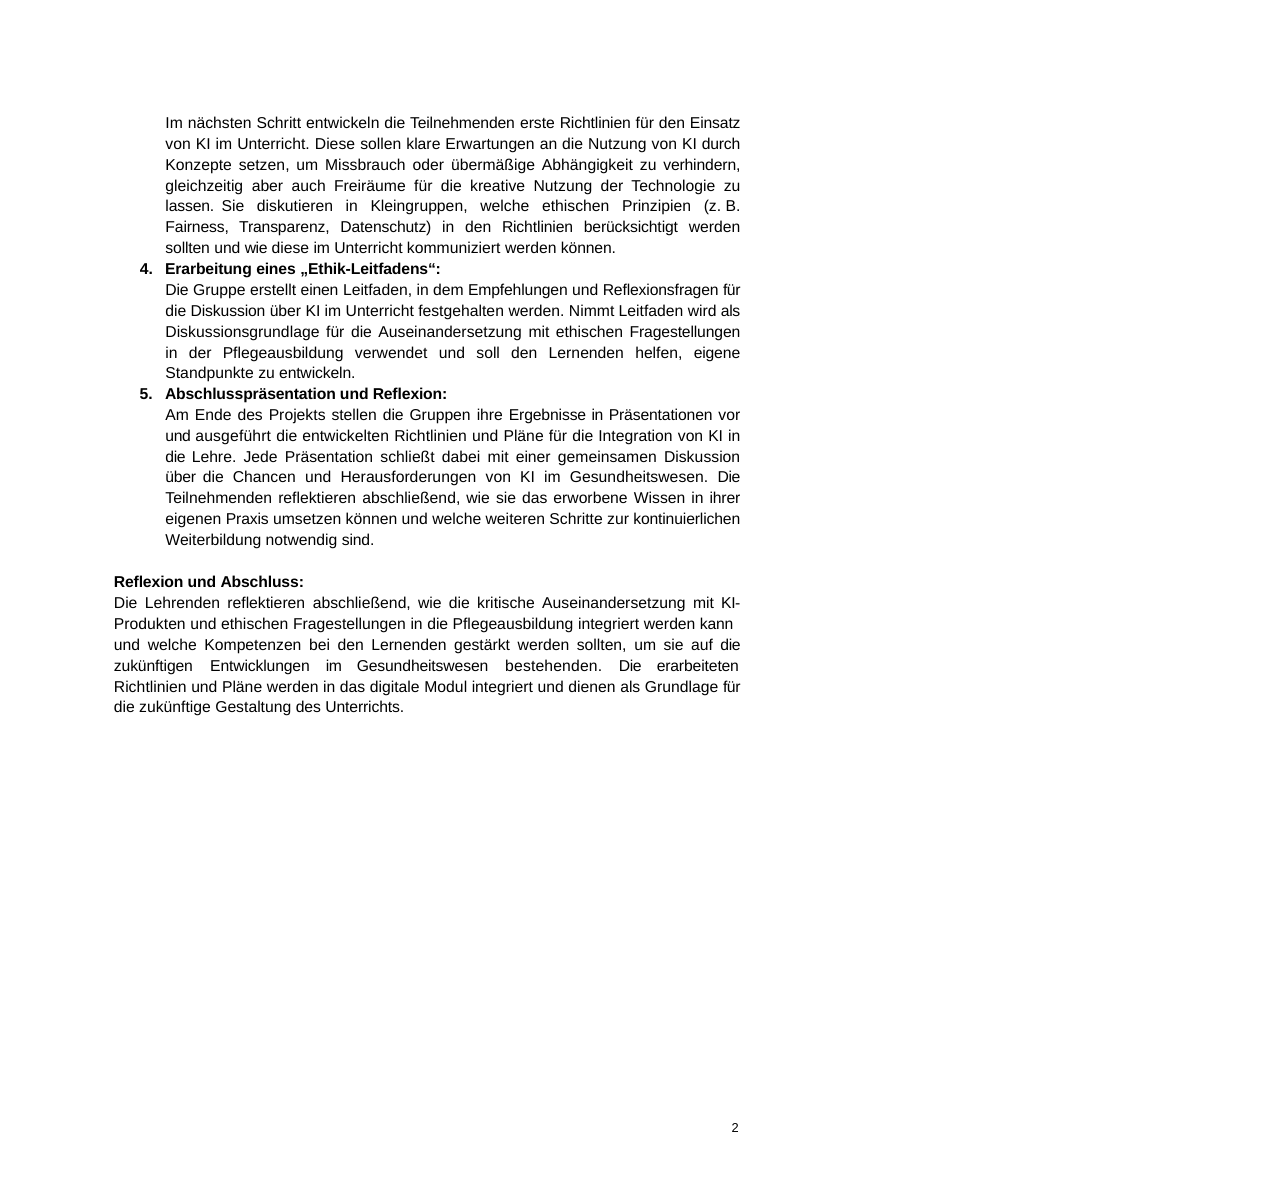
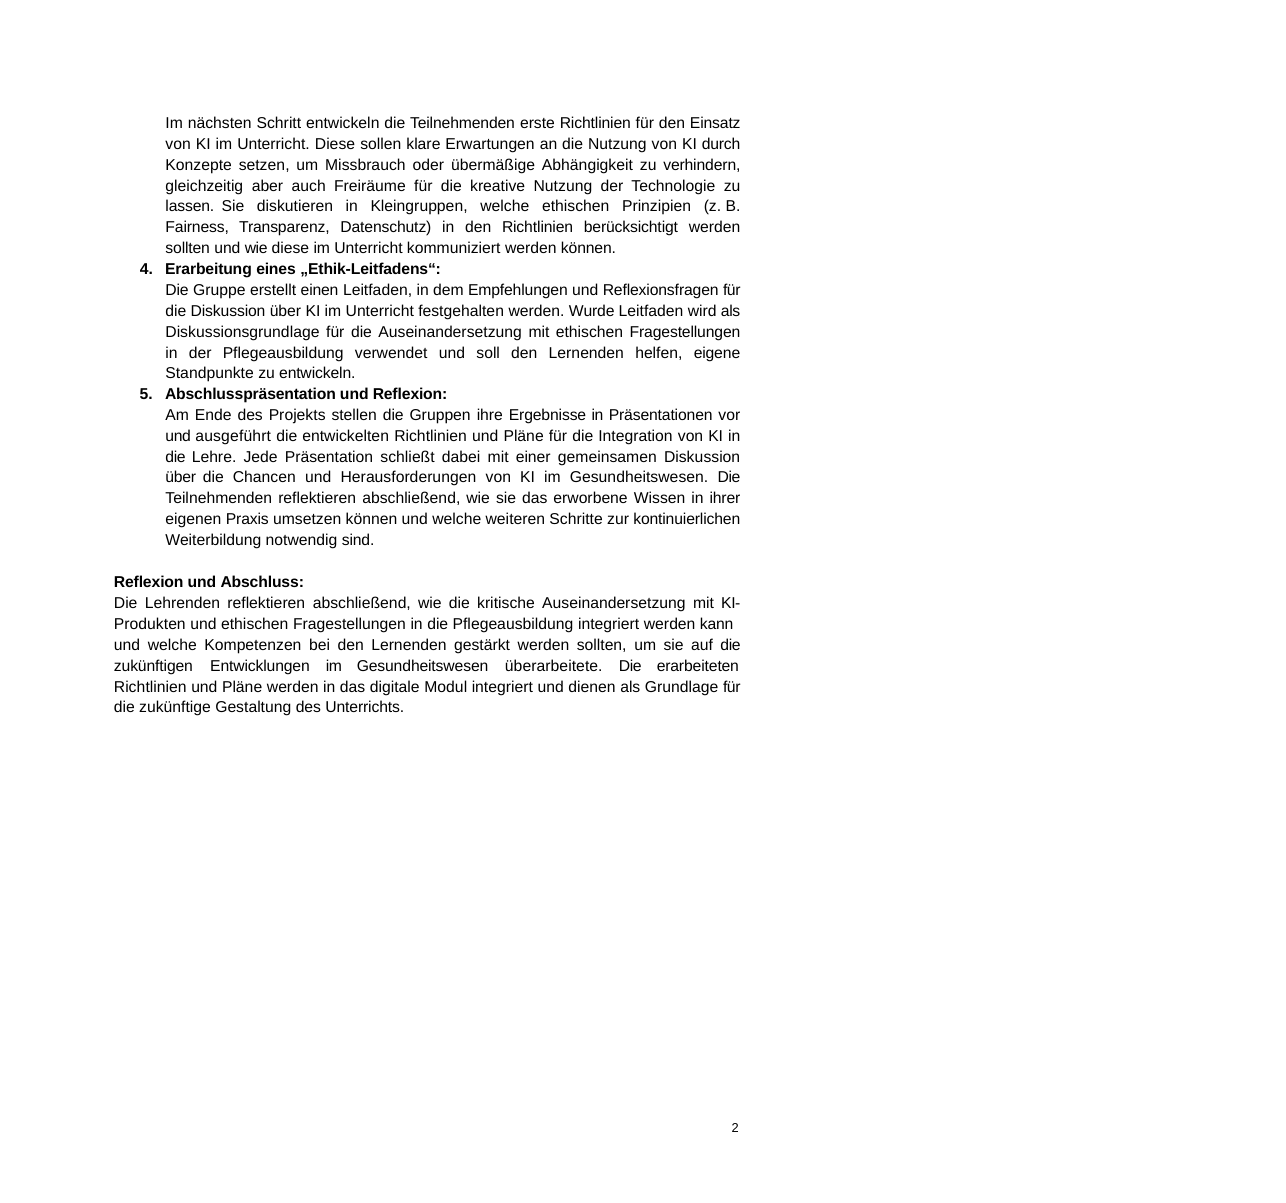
Nimmt: Nimmt -> Wurde
bestehenden: bestehenden -> überarbeitete
